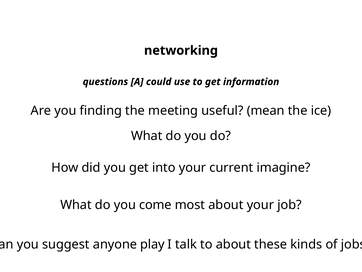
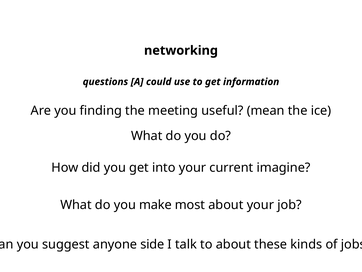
come: come -> make
play: play -> side
